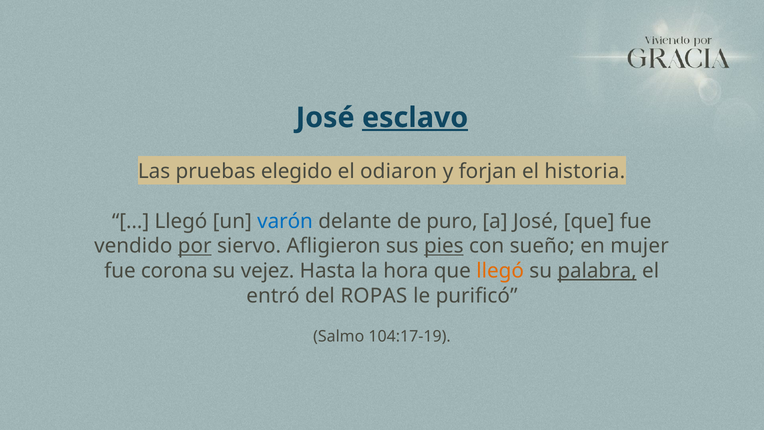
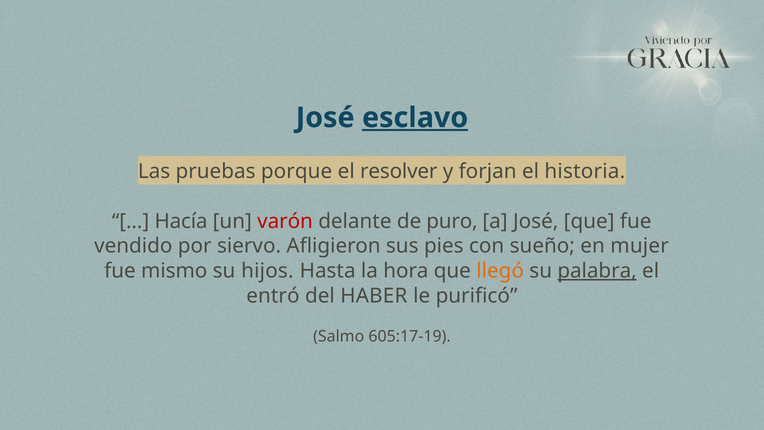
elegido: elegido -> porque
odiaron: odiaron -> resolver
Llegó at (181, 221): Llegó -> Hacía
varón colour: blue -> red
por underline: present -> none
pies underline: present -> none
corona: corona -> mismo
vejez: vejez -> hijos
ROPAS: ROPAS -> HABER
104:17-19: 104:17-19 -> 605:17-19
